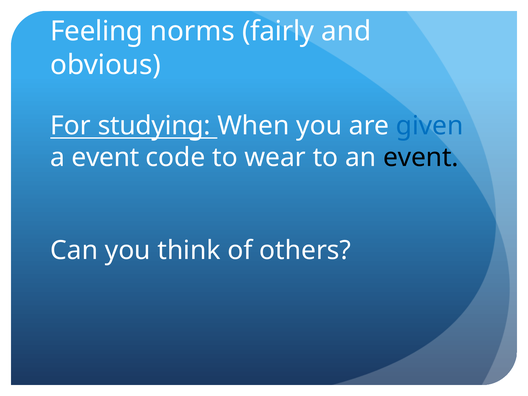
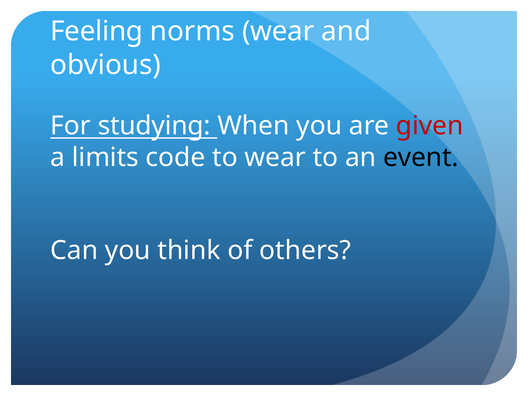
norms fairly: fairly -> wear
given colour: blue -> red
a event: event -> limits
